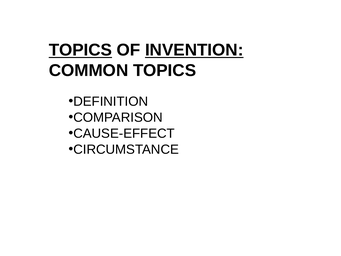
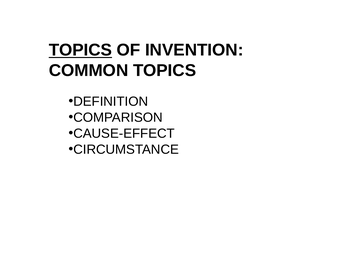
INVENTION underline: present -> none
